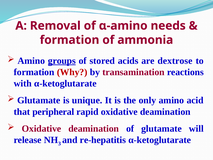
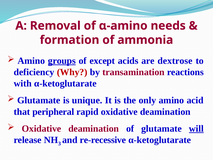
stored: stored -> except
formation at (34, 72): formation -> deficiency
will underline: none -> present
re-hepatitis: re-hepatitis -> re-recessive
